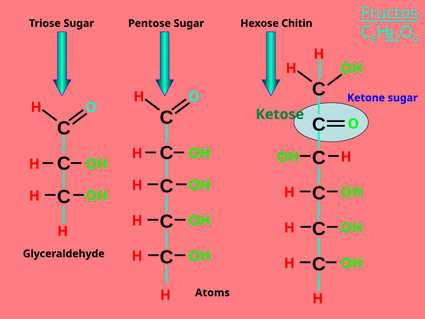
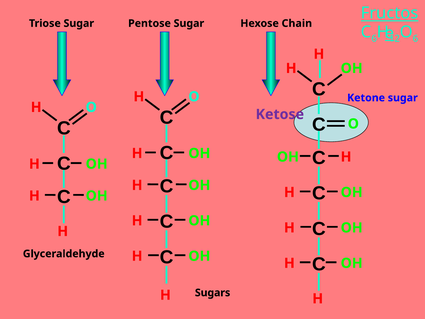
Chitin: Chitin -> Chain
Ketose colour: green -> purple
Atoms: Atoms -> Sugars
